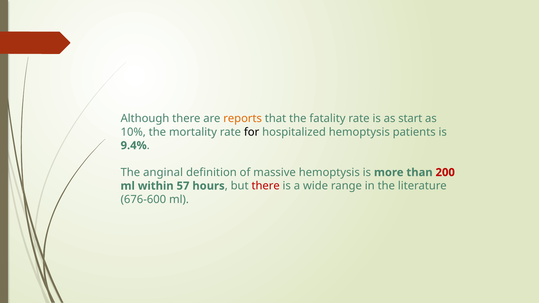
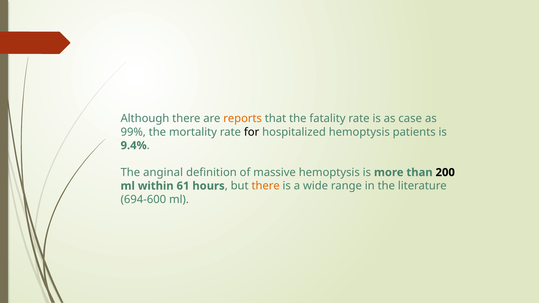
start: start -> case
10%: 10% -> 99%
200 colour: red -> black
57: 57 -> 61
there at (266, 186) colour: red -> orange
676-600: 676-600 -> 694-600
